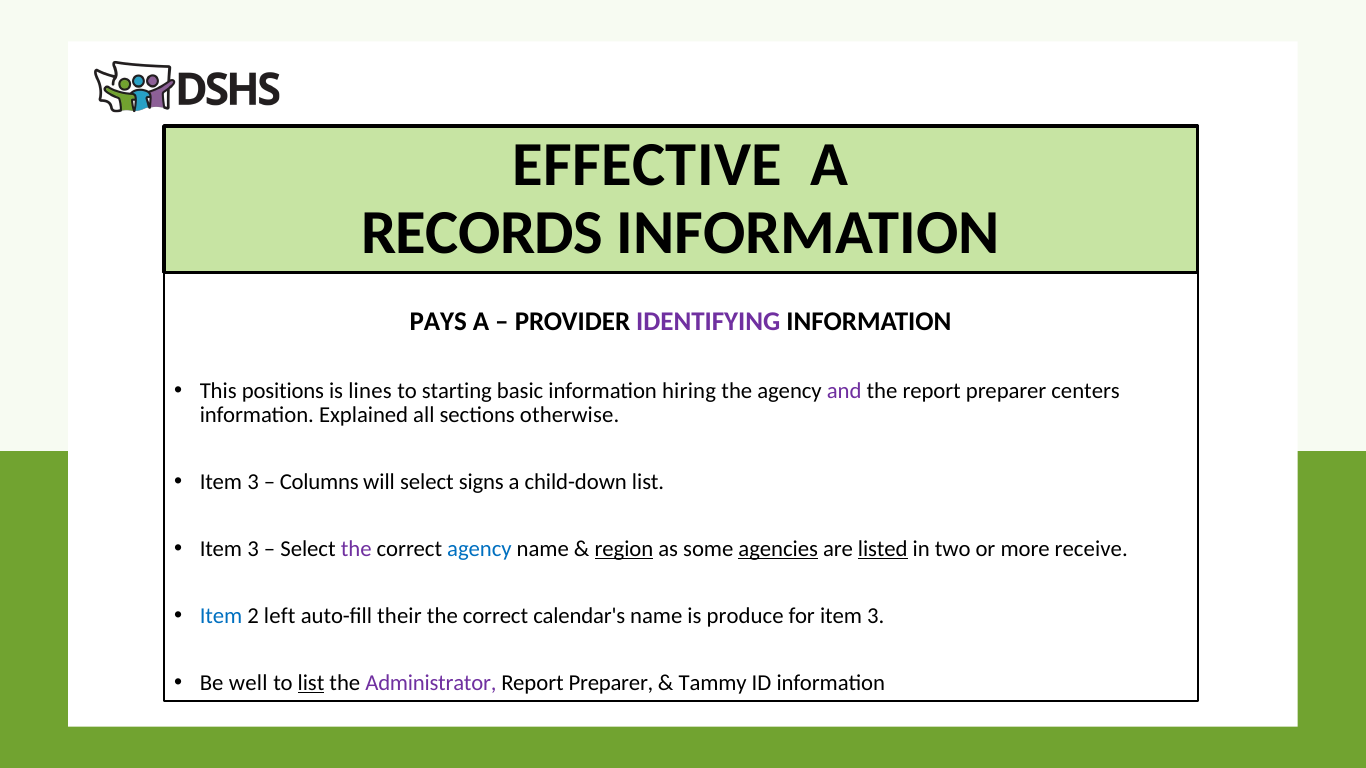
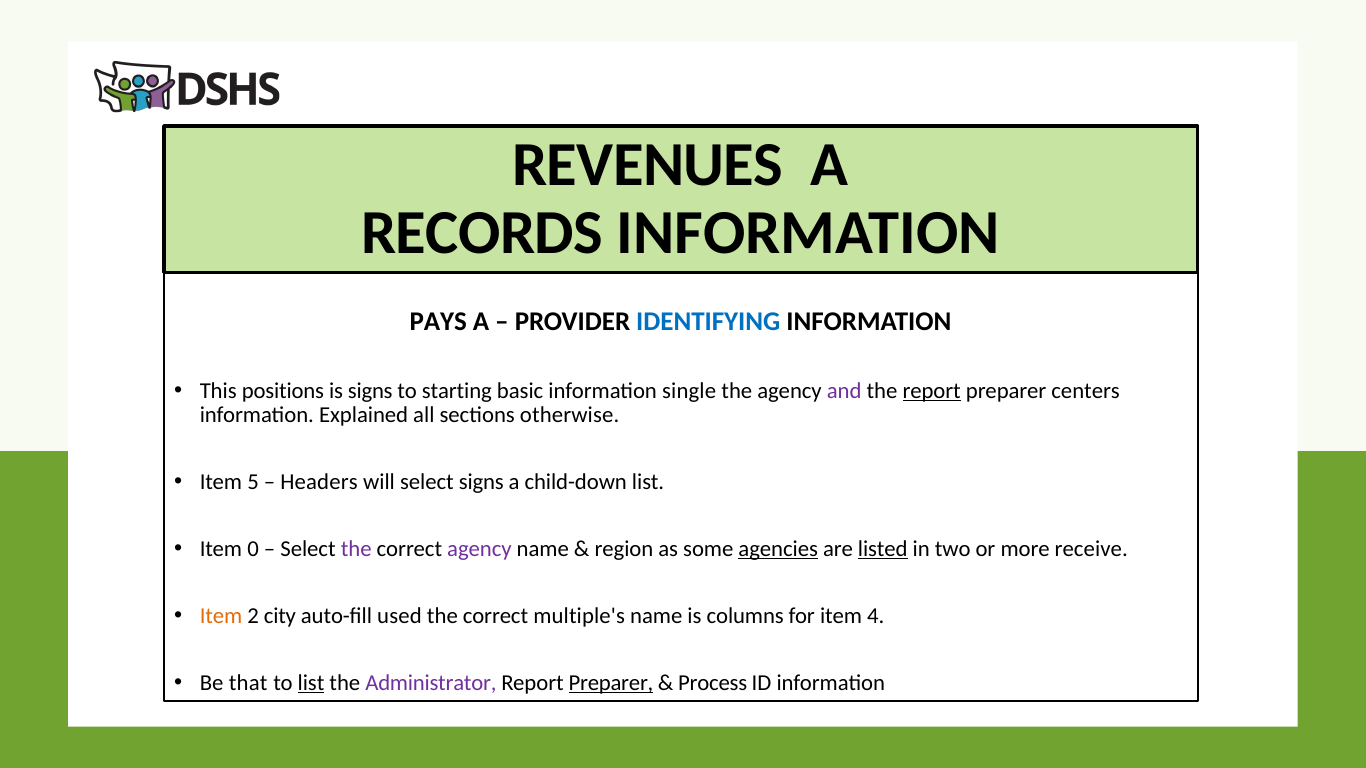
EFFECTIVE: EFFECTIVE -> REVENUES
IDENTIFYING colour: purple -> blue
is lines: lines -> signs
hiring: hiring -> single
report at (932, 391) underline: none -> present
3 at (253, 482): 3 -> 5
Columns: Columns -> Headers
3 at (253, 549): 3 -> 0
agency at (479, 549) colour: blue -> purple
region underline: present -> none
Item at (221, 616) colour: blue -> orange
left: left -> city
their: their -> used
calendar's: calendar's -> multiple's
produce: produce -> columns
for item 3: 3 -> 4
well: well -> that
Preparer at (611, 683) underline: none -> present
Tammy: Tammy -> Process
